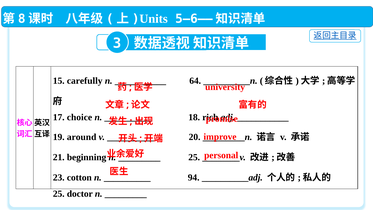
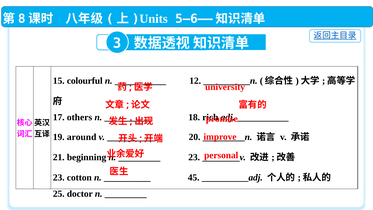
carefully: carefully -> colourful
64: 64 -> 12
choice: choice -> others
25 at (194, 157): 25 -> 23
94: 94 -> 45
